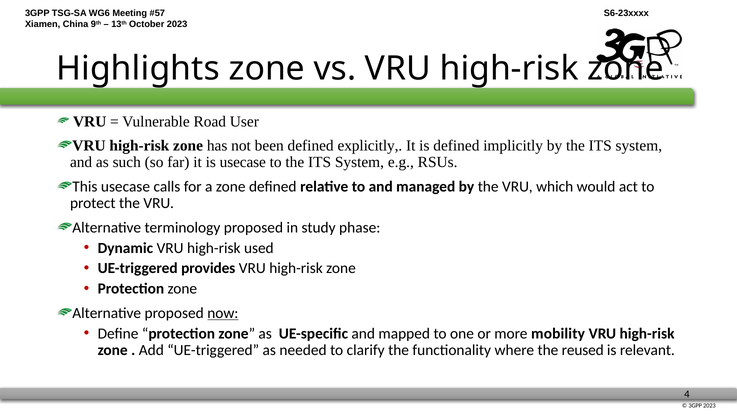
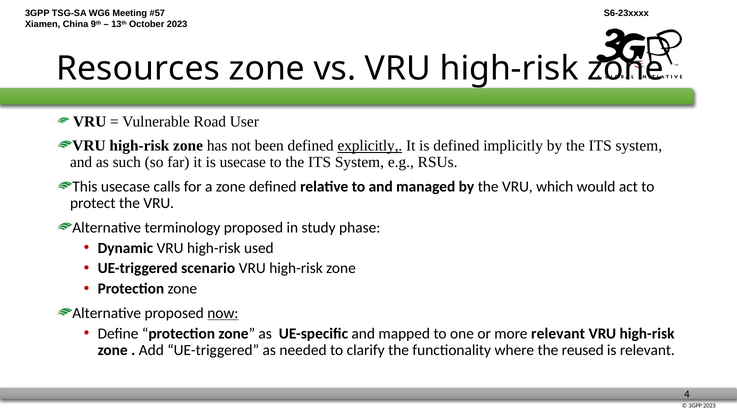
Highlights: Highlights -> Resources
explicitly underline: none -> present
provides: provides -> scenario
more mobility: mobility -> relevant
